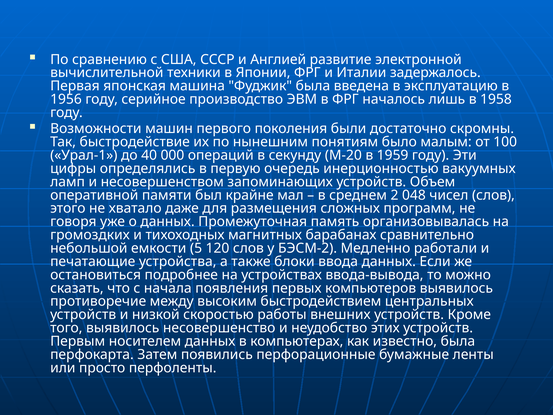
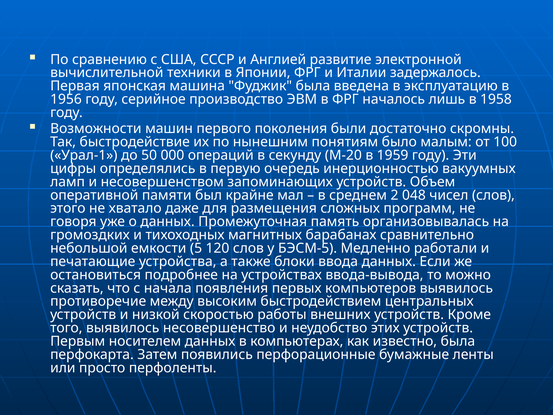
40: 40 -> 50
БЭСМ-2: БЭСМ-2 -> БЭСМ-5
